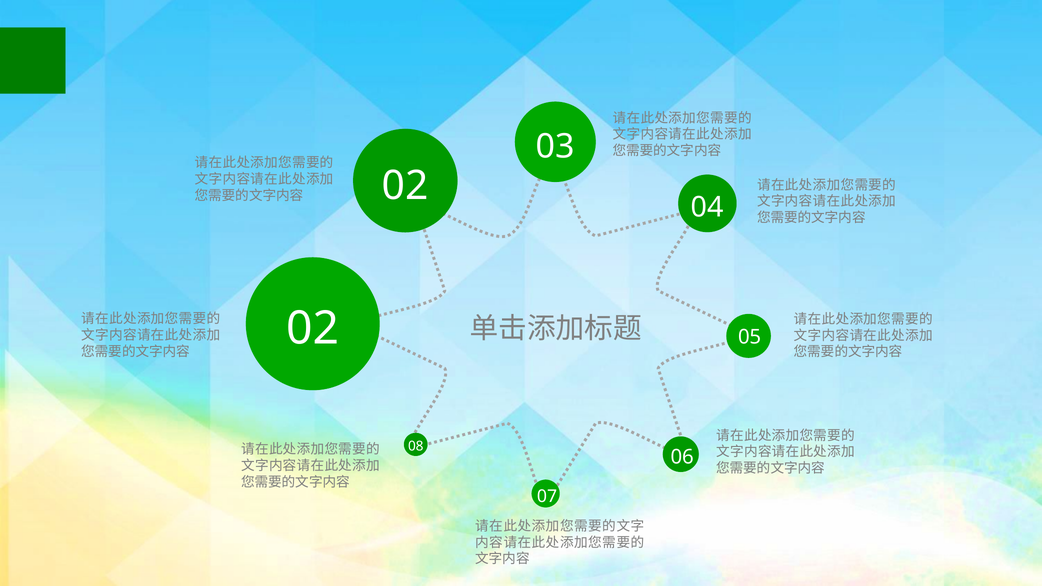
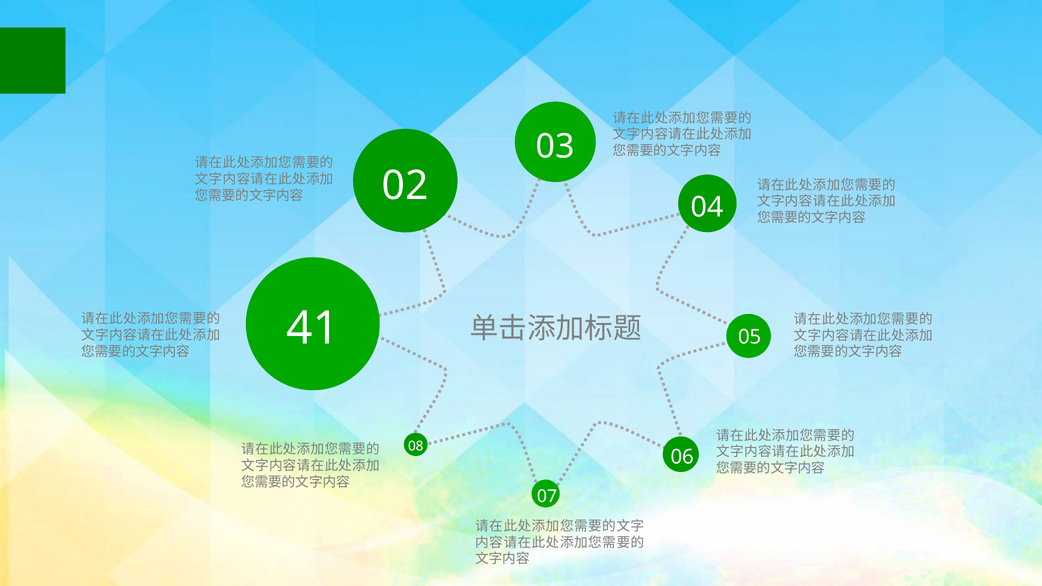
02 at (313, 329): 02 -> 41
